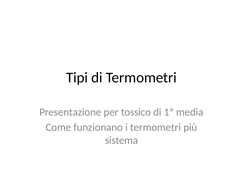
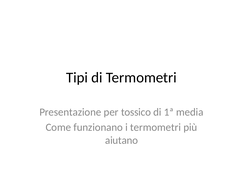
sistema: sistema -> aiutano
